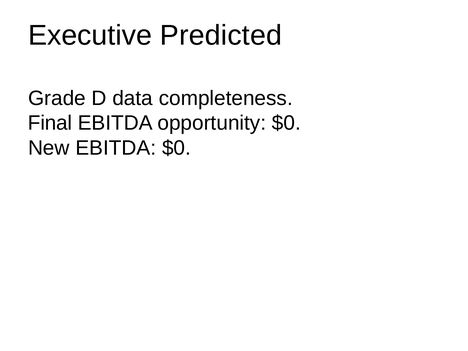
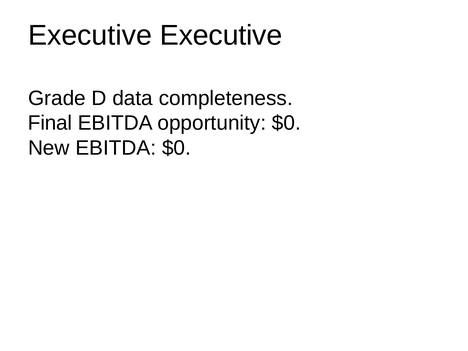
Executive Predicted: Predicted -> Executive
